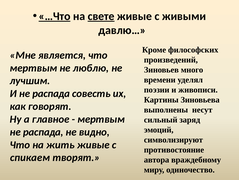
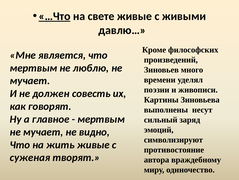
свете underline: present -> none
лучшим at (30, 80): лучшим -> мучает
И не распада: распада -> должен
распада at (43, 131): распада -> мучает
спикаем: спикаем -> суженая
